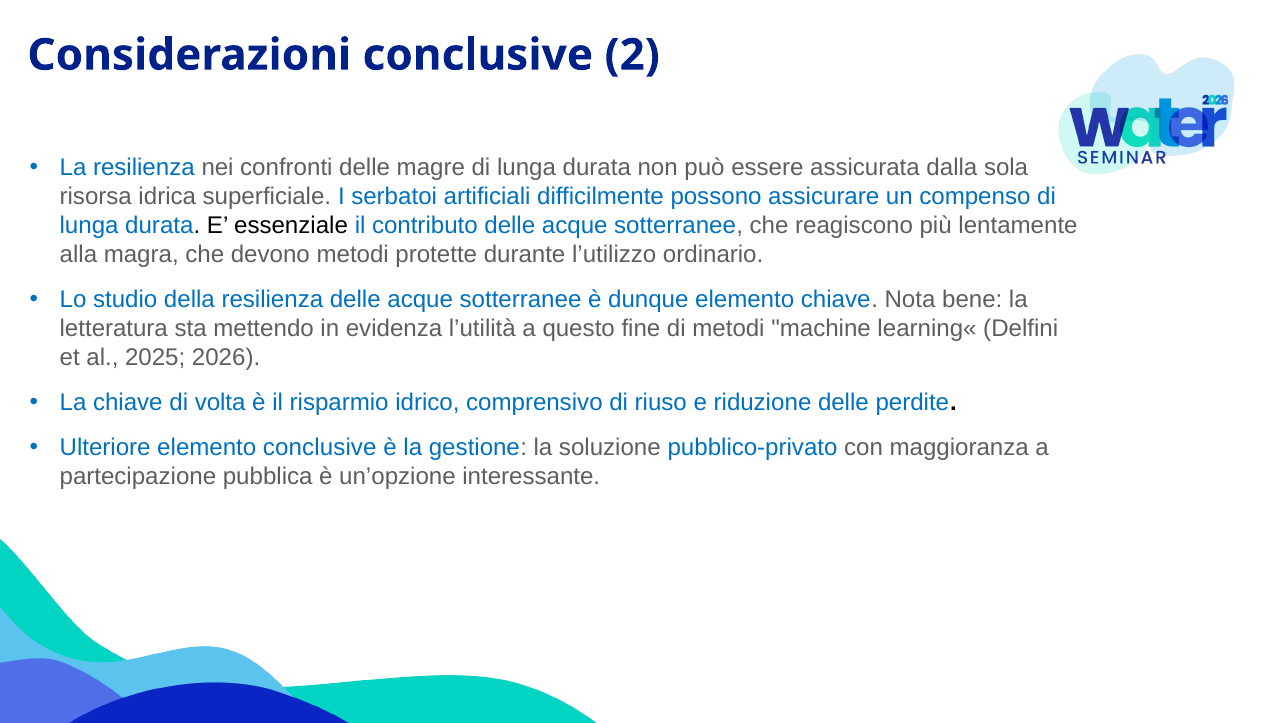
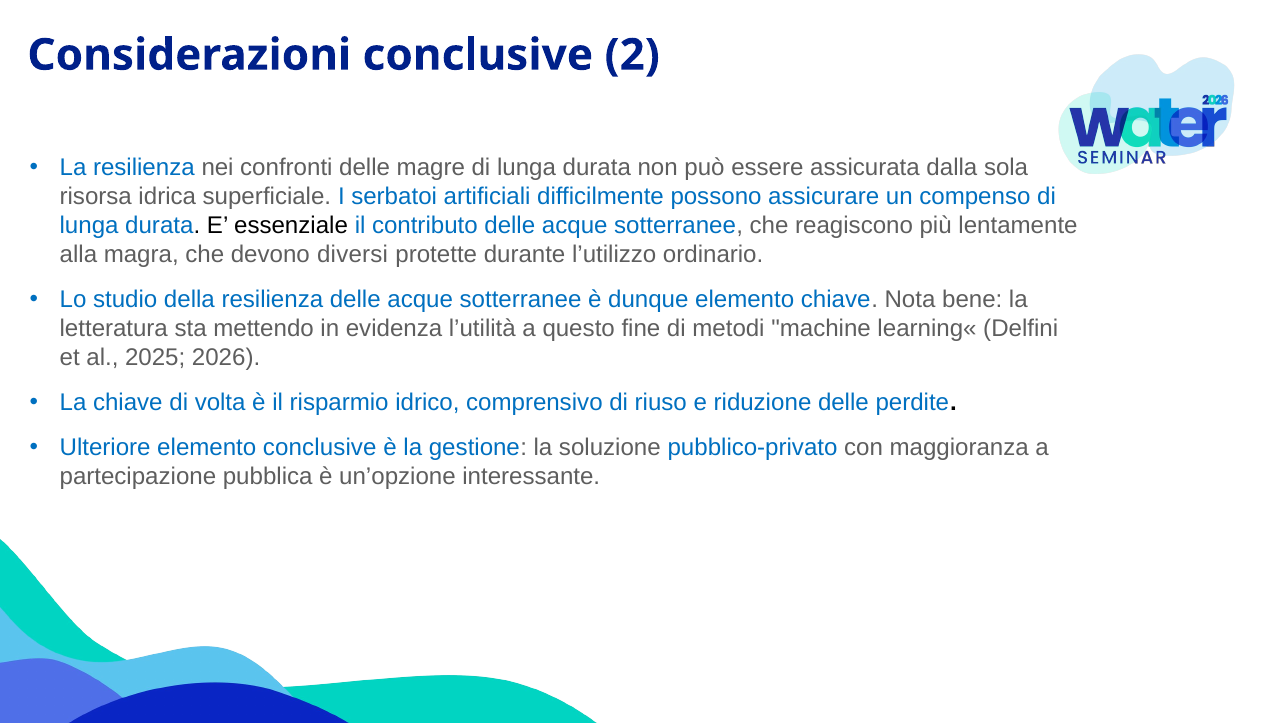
devono metodi: metodi -> diversi
